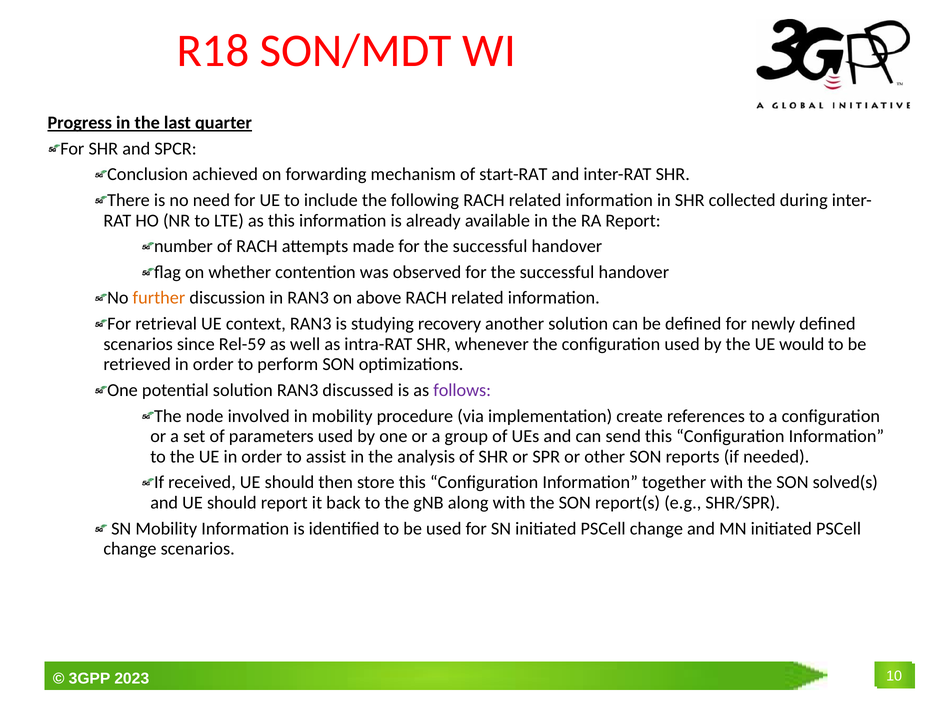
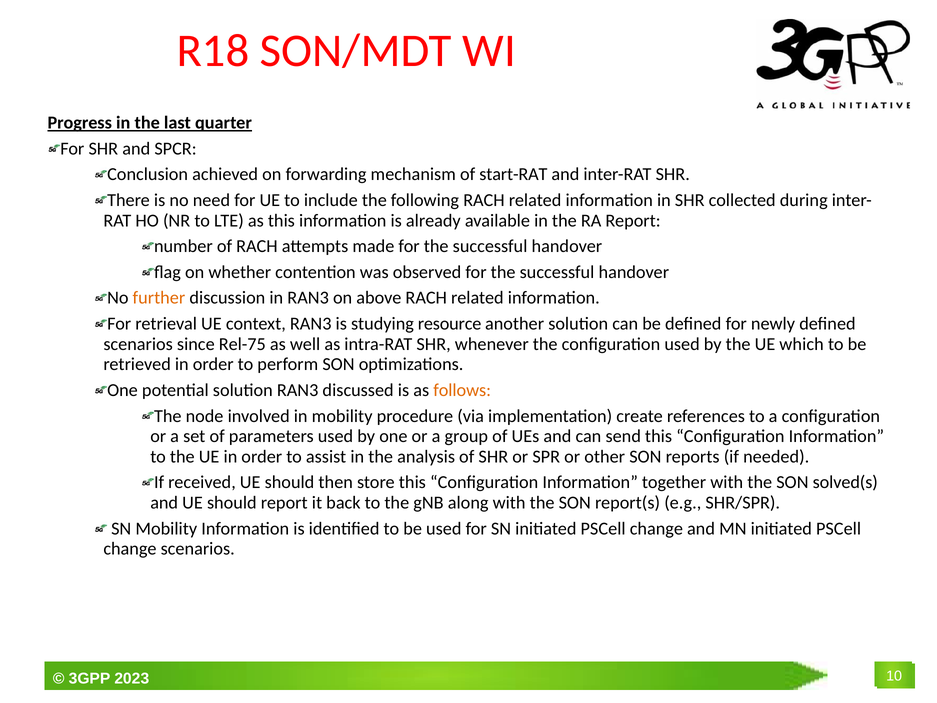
recovery: recovery -> resource
Rel-59: Rel-59 -> Rel-75
would: would -> which
follows colour: purple -> orange
